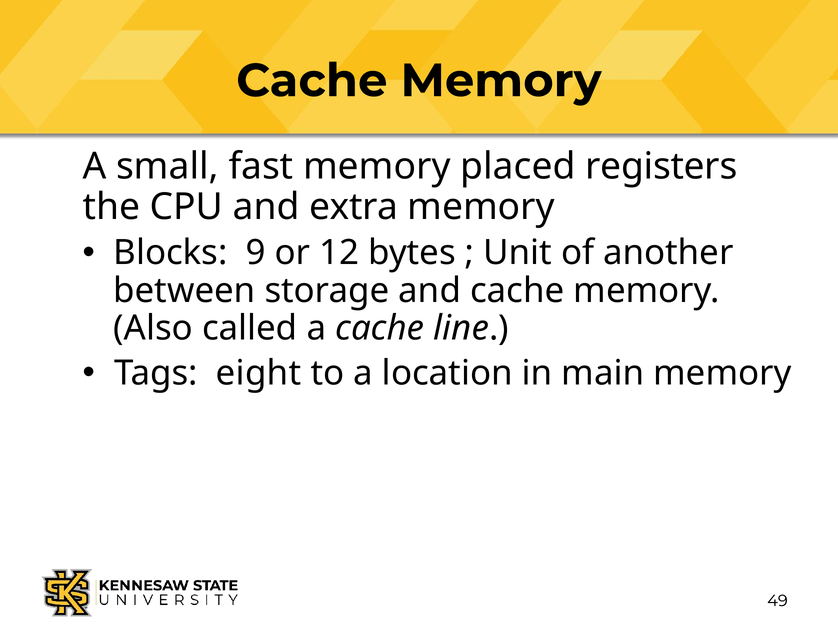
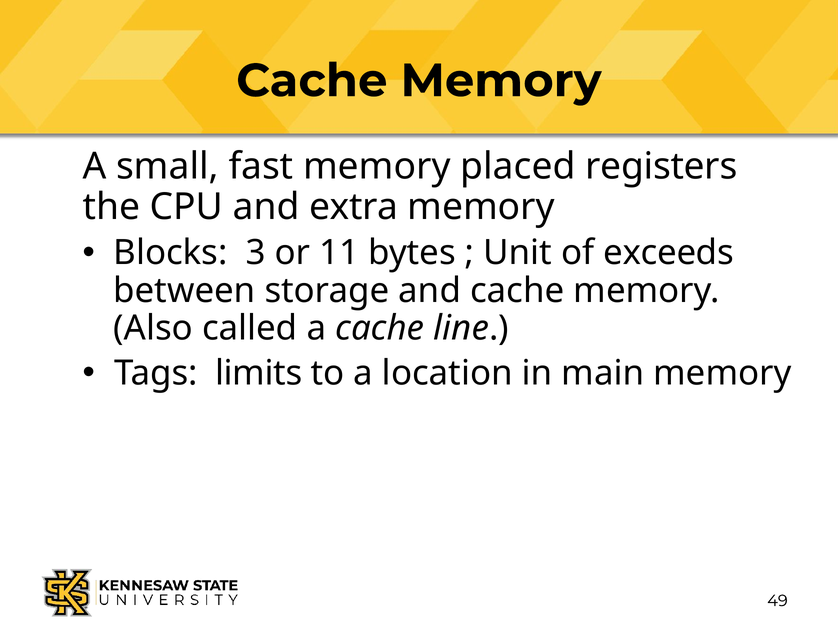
9: 9 -> 3
12: 12 -> 11
another: another -> exceeds
eight: eight -> limits
